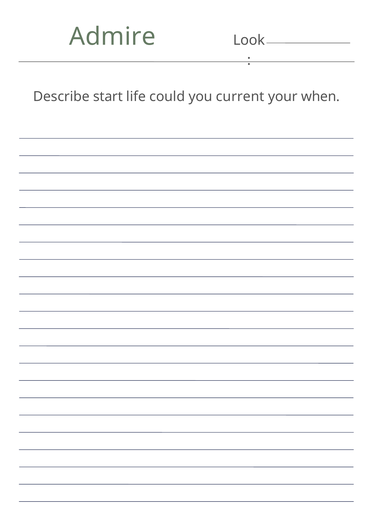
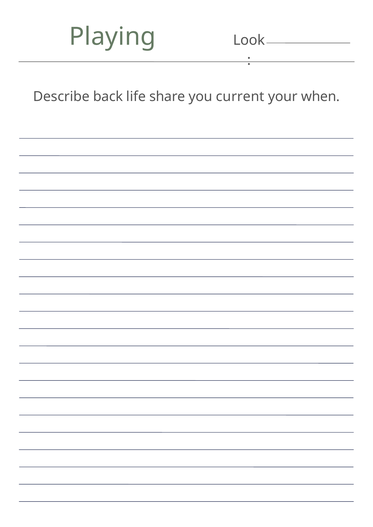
Admire: Admire -> Playing
start: start -> back
could: could -> share
